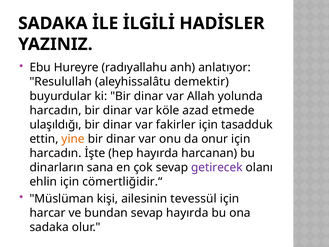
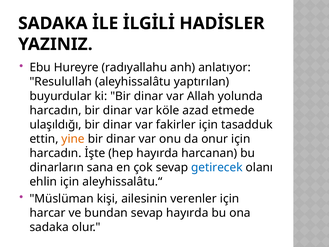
demektir: demektir -> yaptırılan
getirecek colour: purple -> blue
cömertliğidir.“: cömertliğidir.“ -> aleyhissalâtu.“
tevessül: tevessül -> verenler
